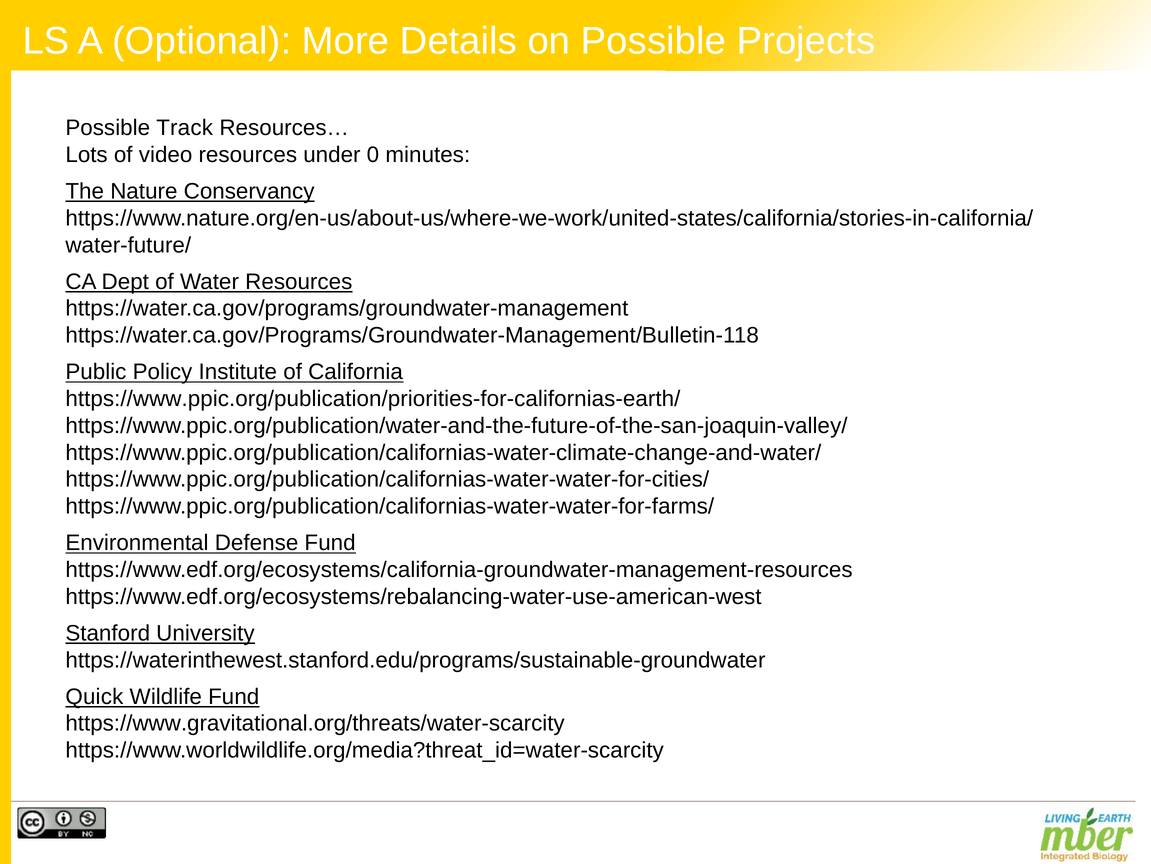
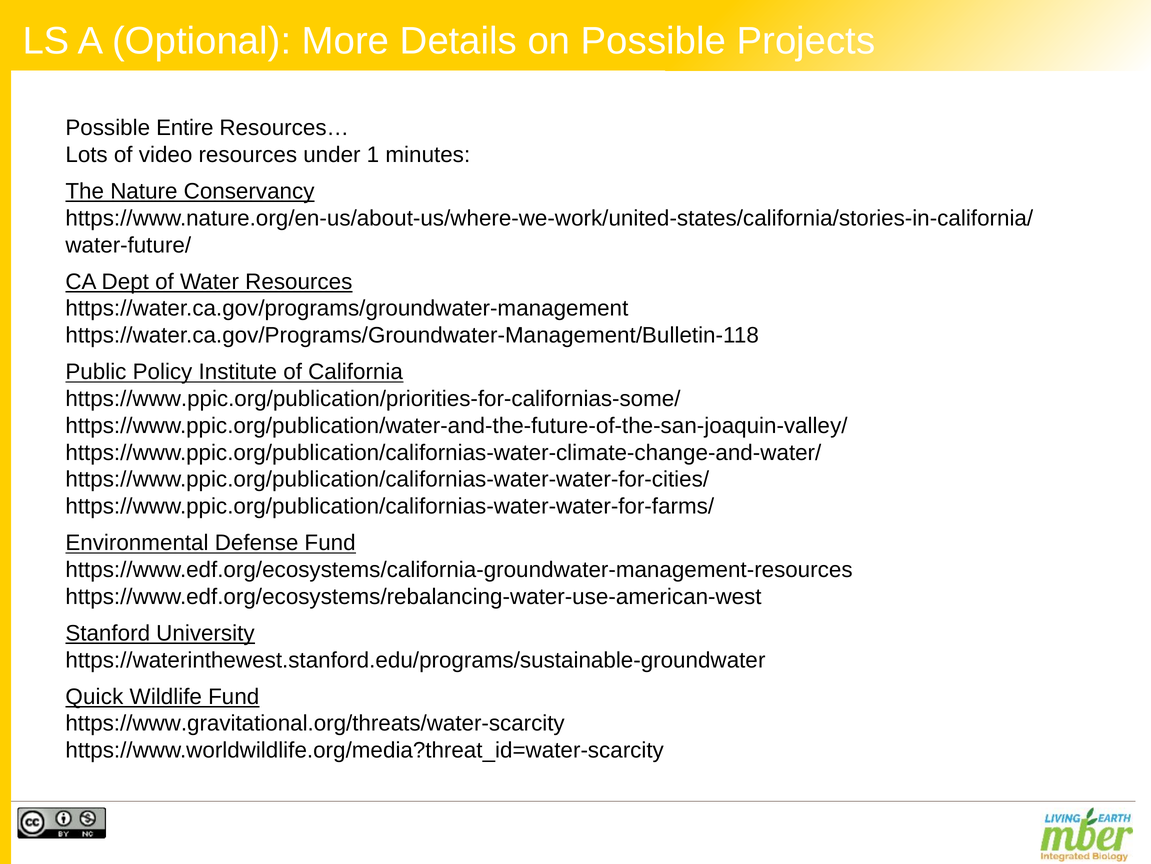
Track: Track -> Entire
0: 0 -> 1
https://www.ppic.org/publication/priorities-for-californias-earth/: https://www.ppic.org/publication/priorities-for-californias-earth/ -> https://www.ppic.org/publication/priorities-for-californias-some/
